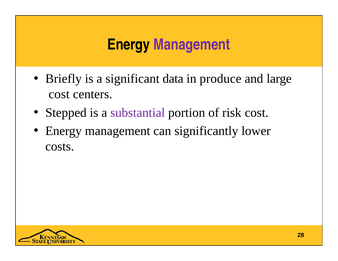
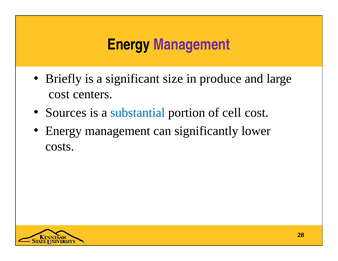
data: data -> size
Stepped: Stepped -> Sources
substantial colour: purple -> blue
risk: risk -> cell
